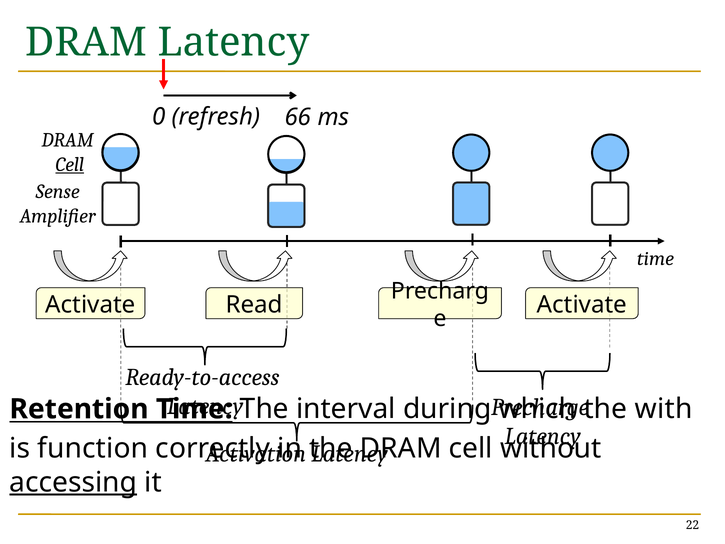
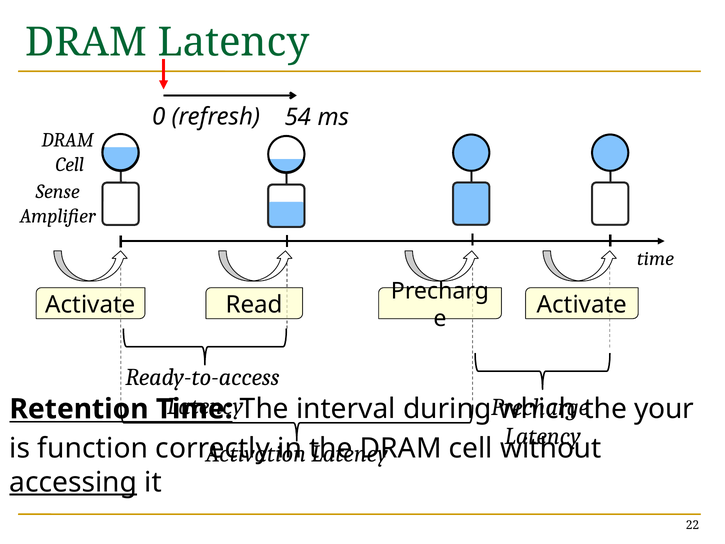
66: 66 -> 54
Cell at (70, 164) underline: present -> none
with: with -> your
